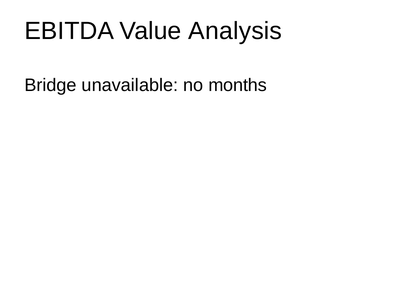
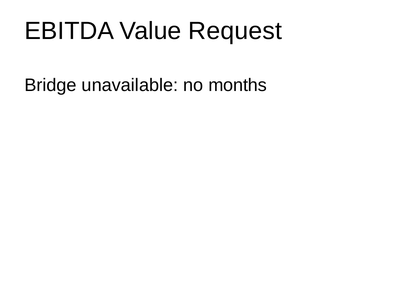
Analysis: Analysis -> Request
